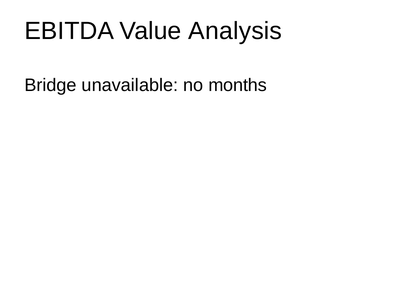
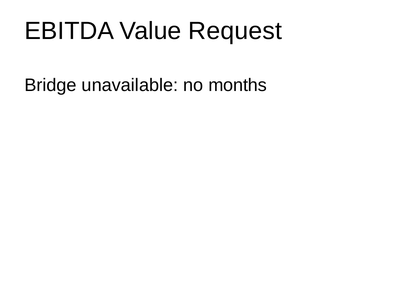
Analysis: Analysis -> Request
